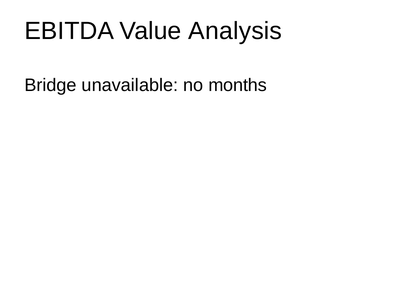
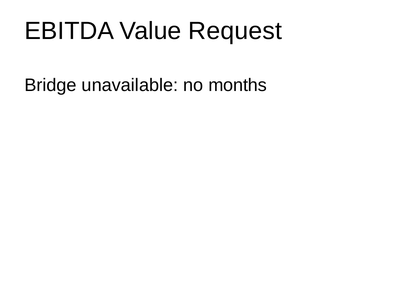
Analysis: Analysis -> Request
